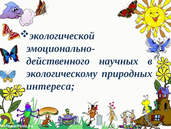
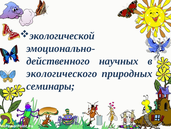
экологическому: экологическому -> экологического
интереса: интереса -> семинары
